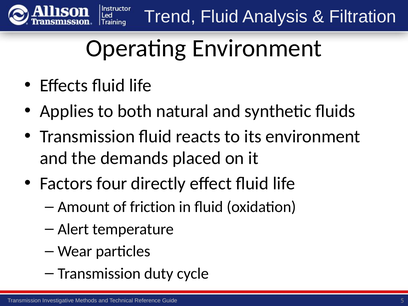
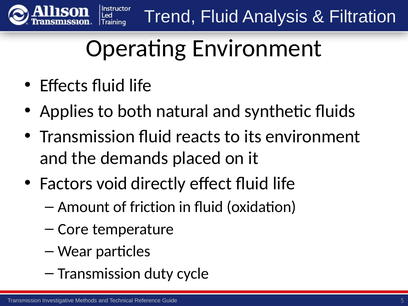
four: four -> void
Alert: Alert -> Core
